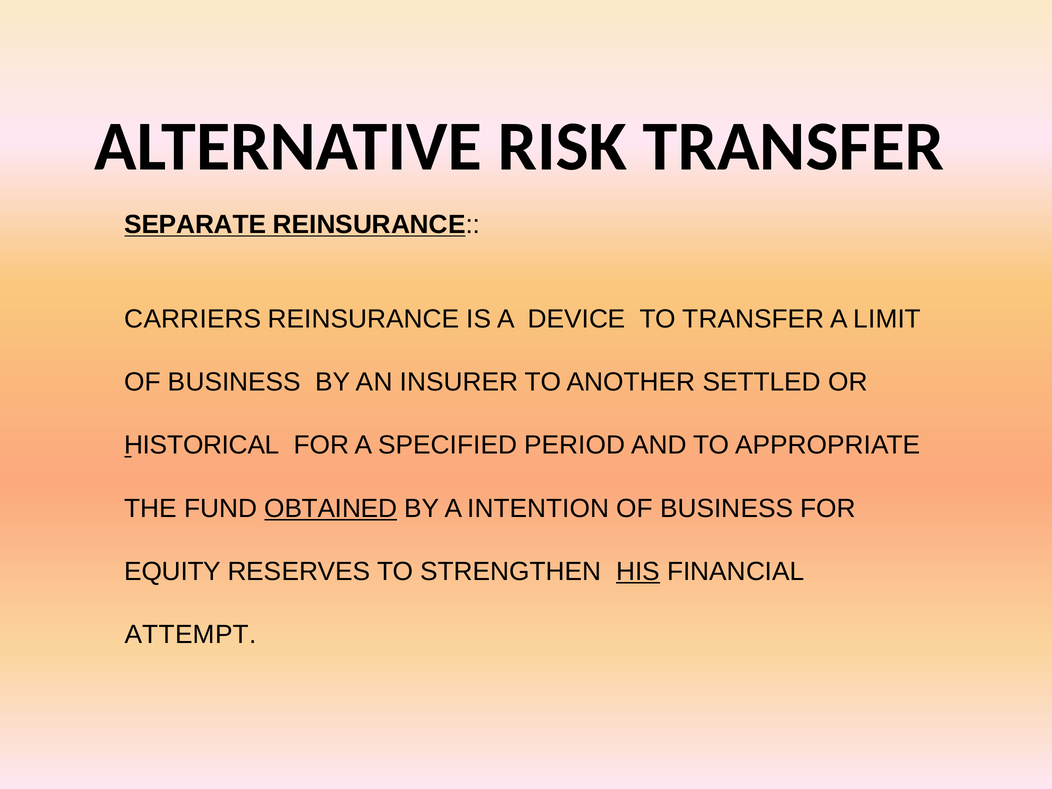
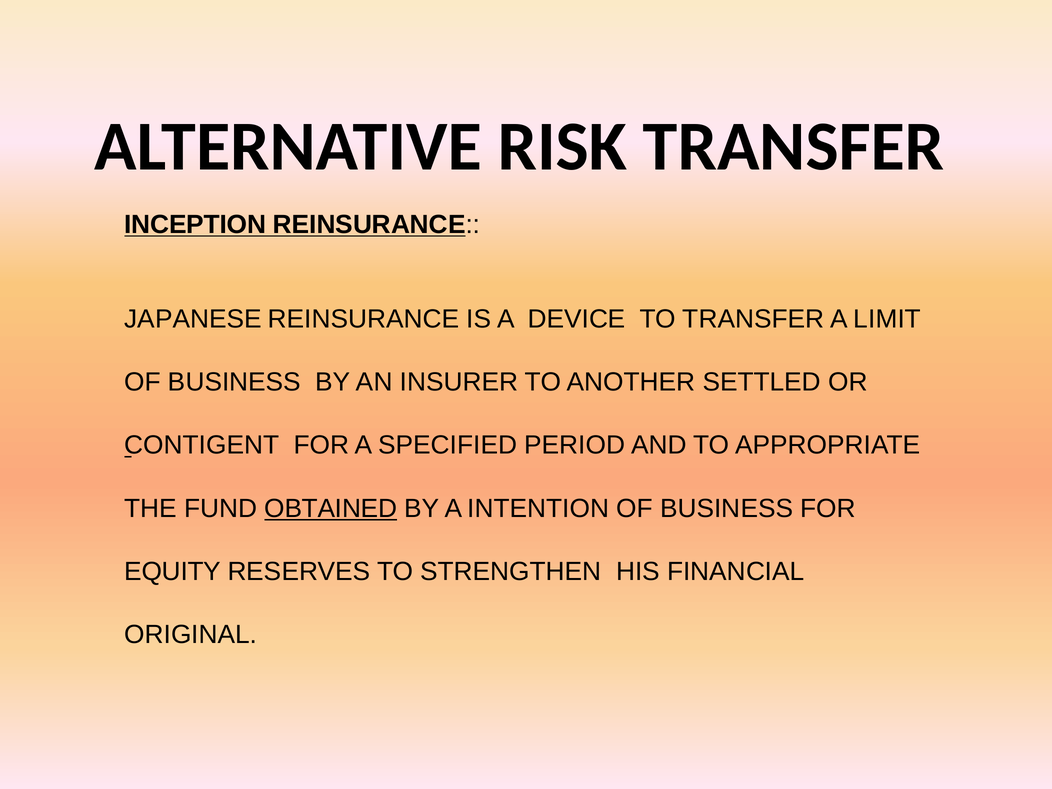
SEPARATE: SEPARATE -> INCEPTION
CARRIERS: CARRIERS -> JAPANESE
HISTORICAL: HISTORICAL -> CONTIGENT
HIS underline: present -> none
ATTEMPT: ATTEMPT -> ORIGINAL
